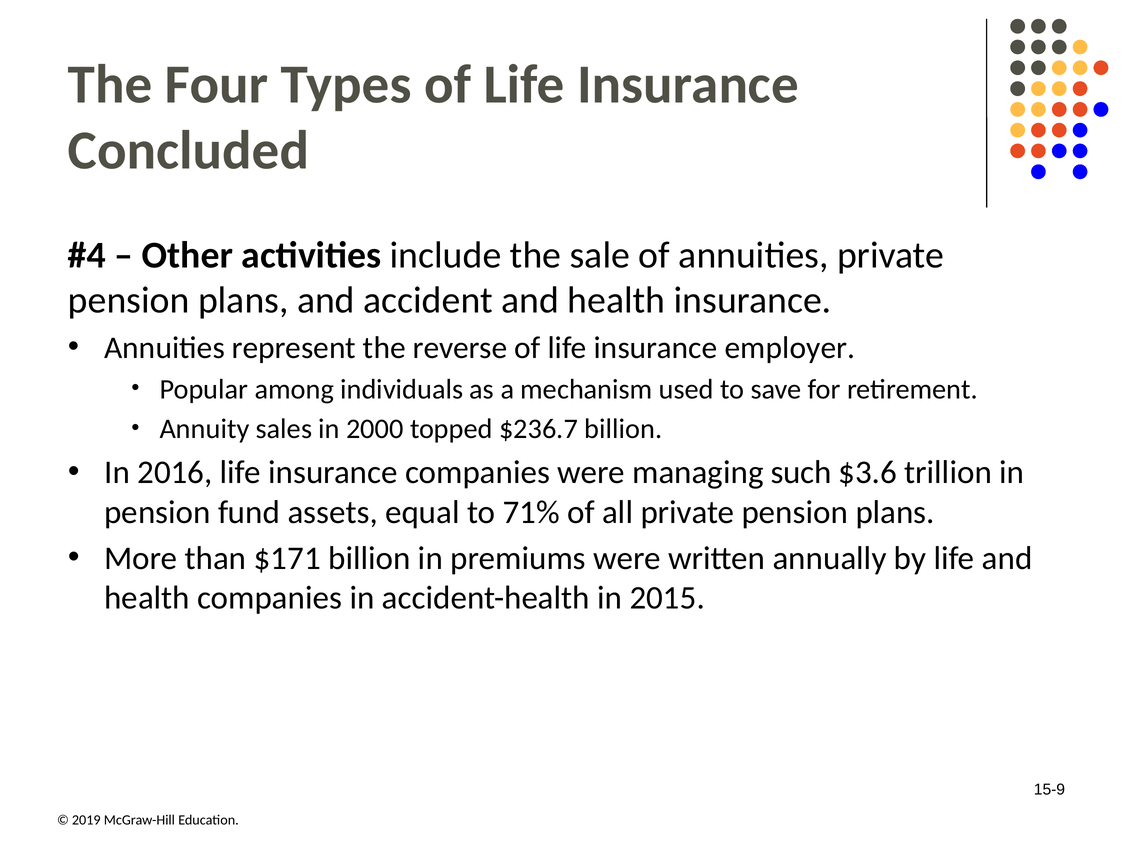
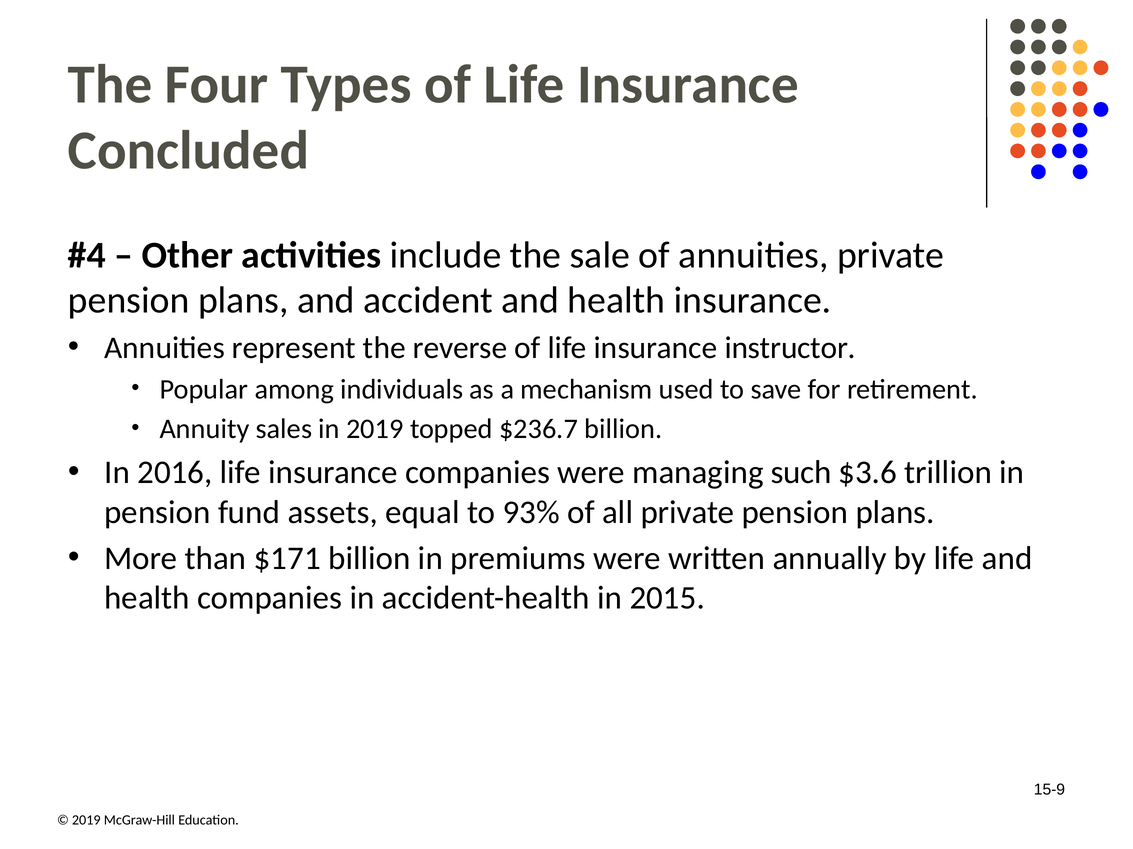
employer: employer -> instructor
in 2000: 2000 -> 2019
71%: 71% -> 93%
